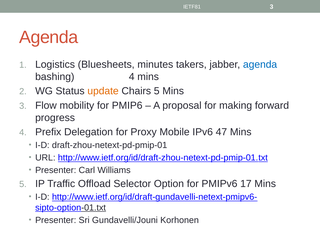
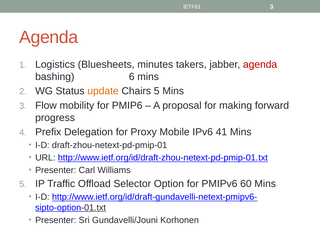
agenda at (260, 64) colour: blue -> red
bashing 4: 4 -> 6
47: 47 -> 41
17: 17 -> 60
